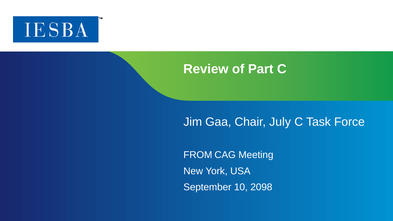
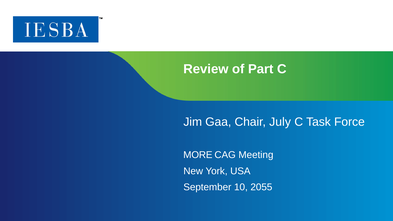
FROM: FROM -> MORE
2098: 2098 -> 2055
